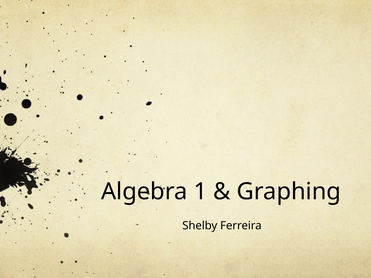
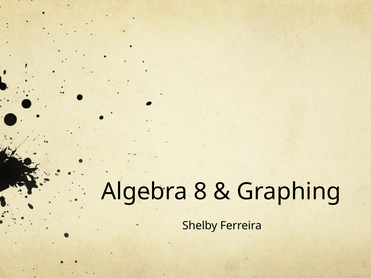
1: 1 -> 8
